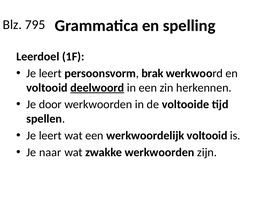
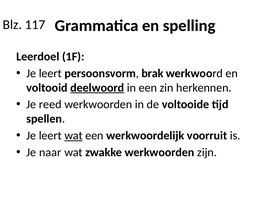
795: 795 -> 117
door: door -> reed
wat at (74, 136) underline: none -> present
werkwoordelijk voltooid: voltooid -> voorruit
